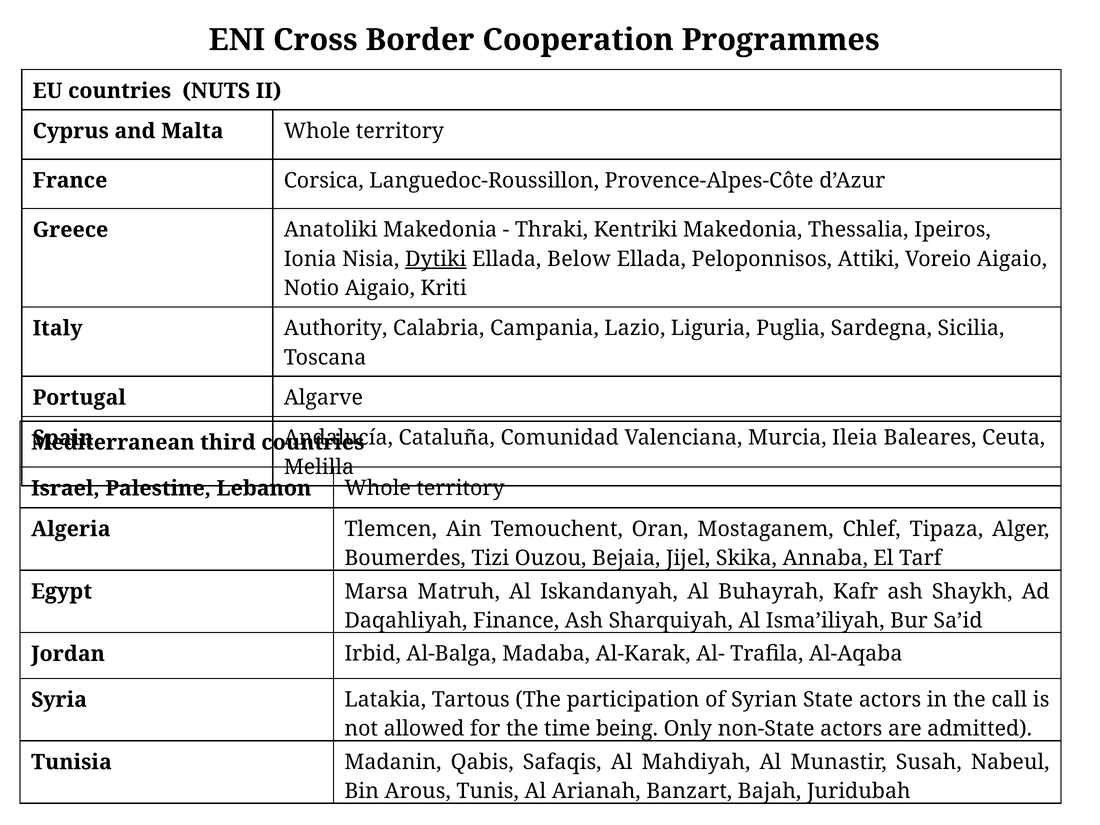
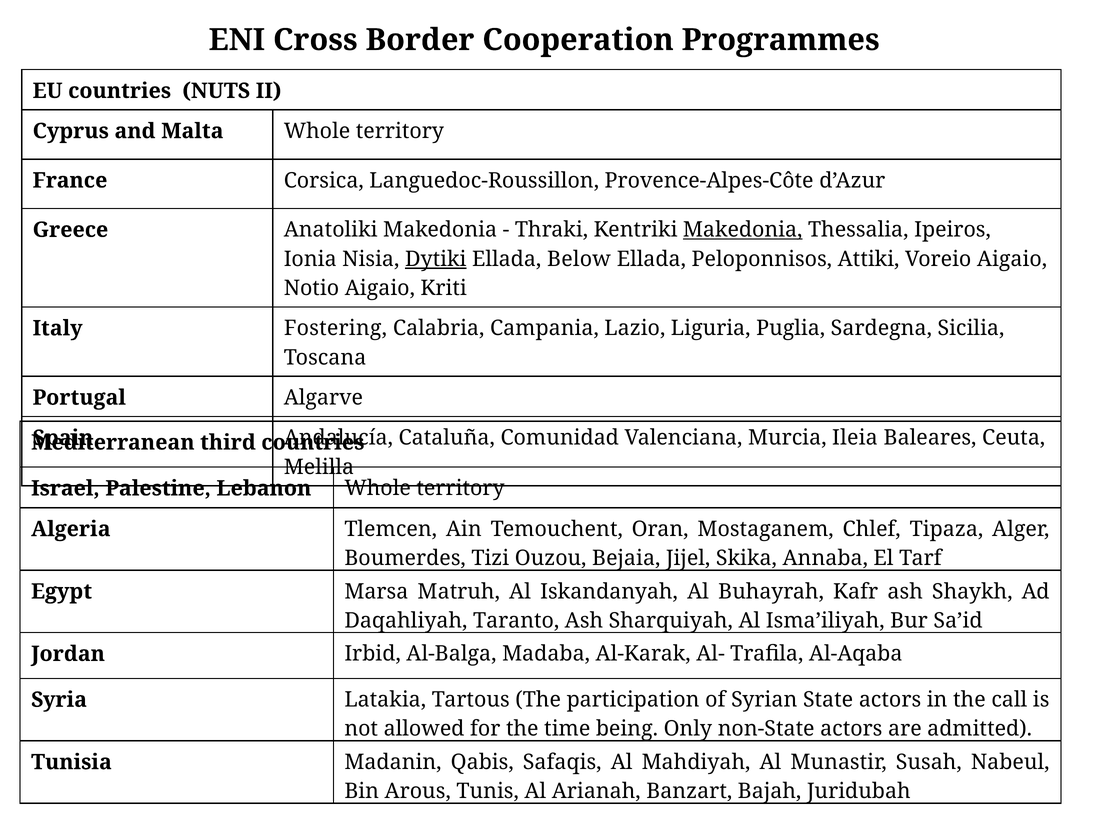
Makedonia at (743, 230) underline: none -> present
Authority: Authority -> Fostering
Finance: Finance -> Taranto
